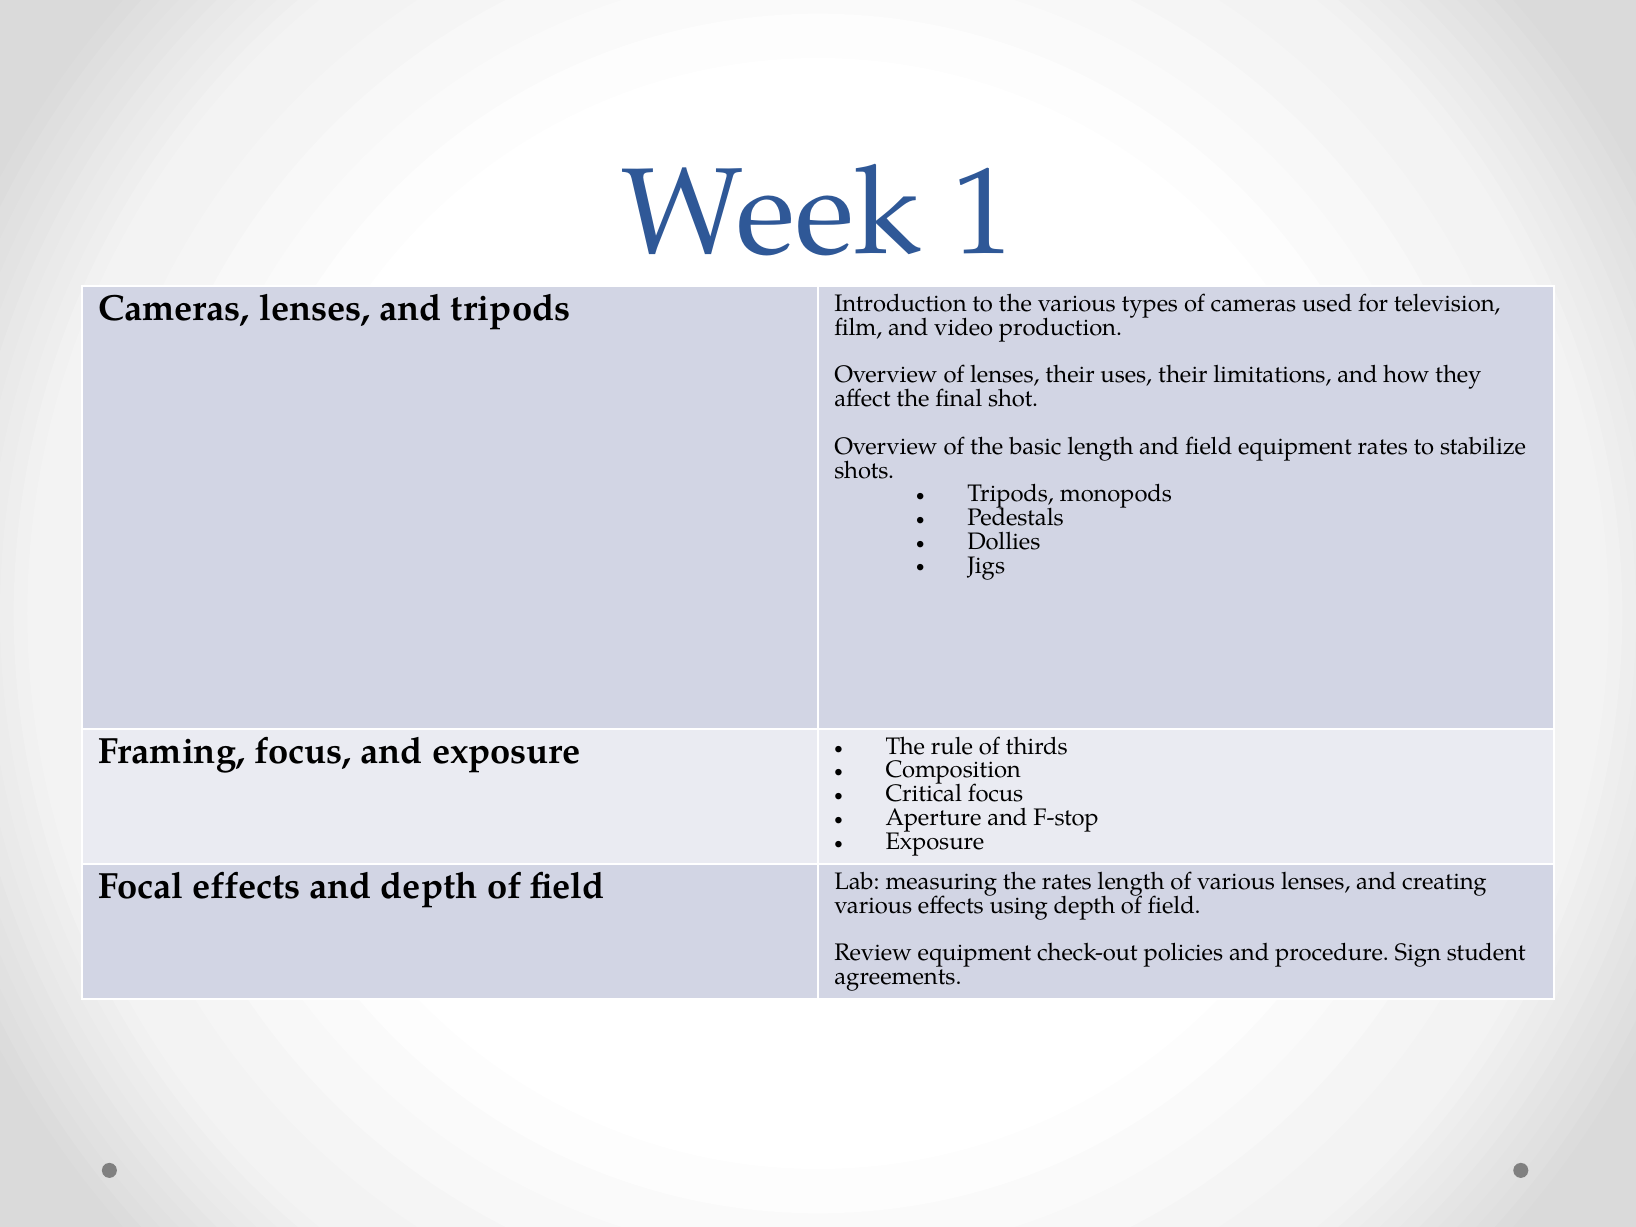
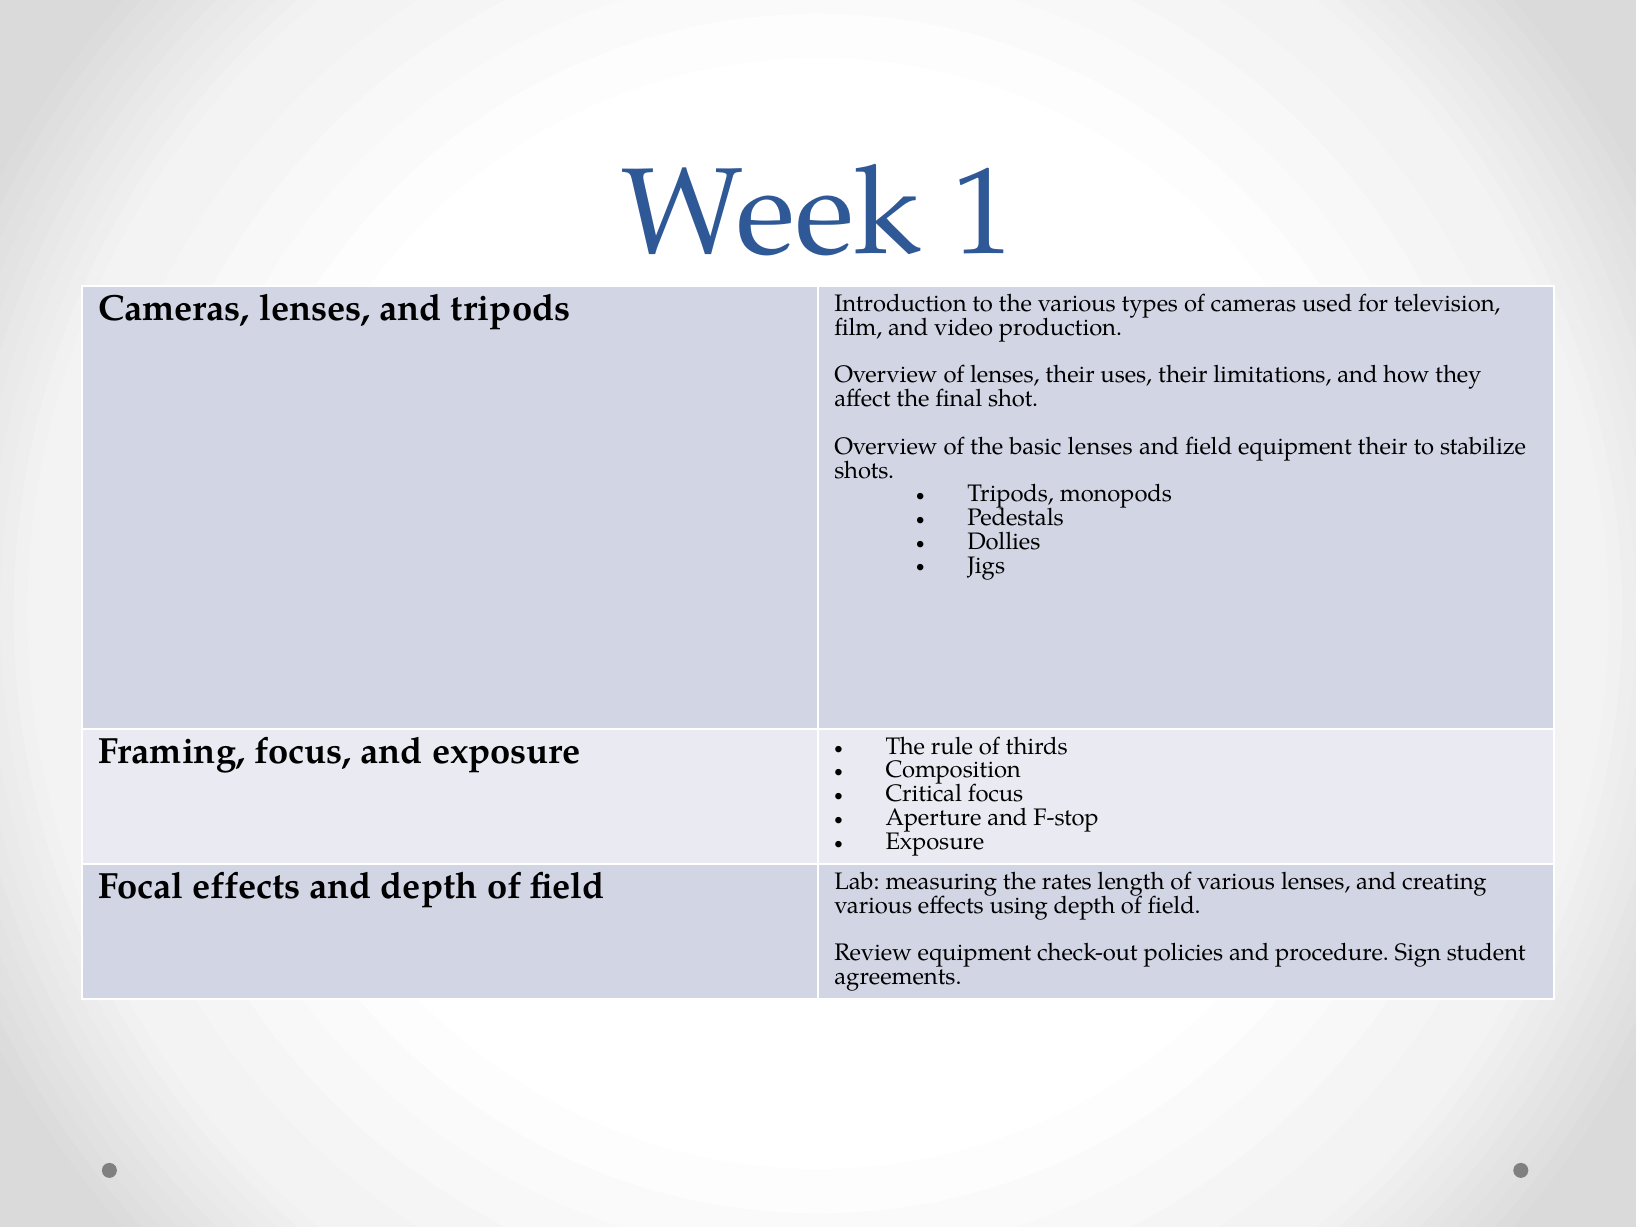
basic length: length -> lenses
equipment rates: rates -> their
